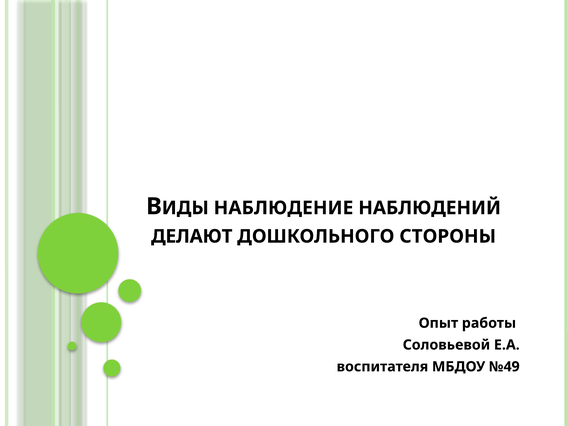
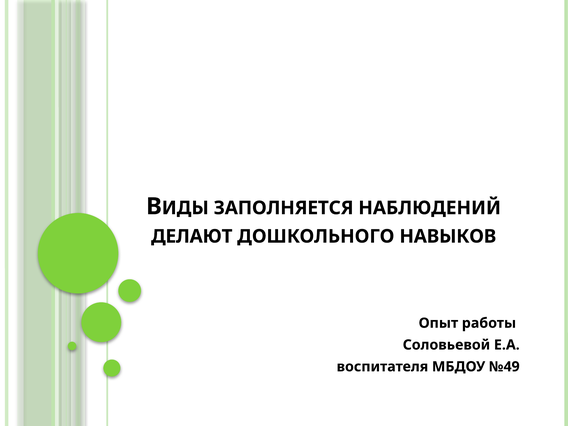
НАБЛЮДЕНИЕ: НАБЛЮДЕНИЕ -> ЗАПОЛНЯЕТСЯ
СТОРОНЫ: СТОРОНЫ -> НАВЫКОВ
